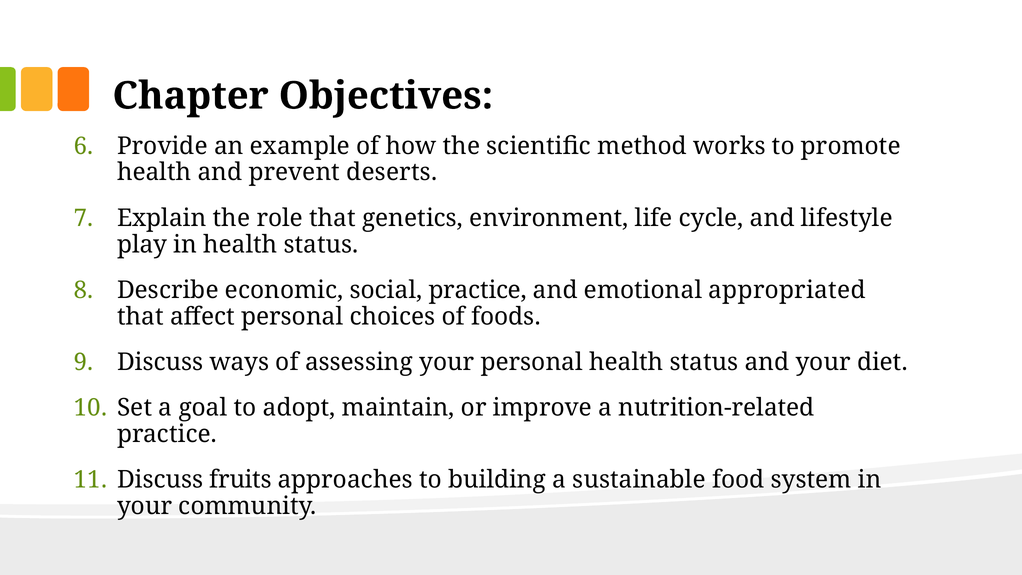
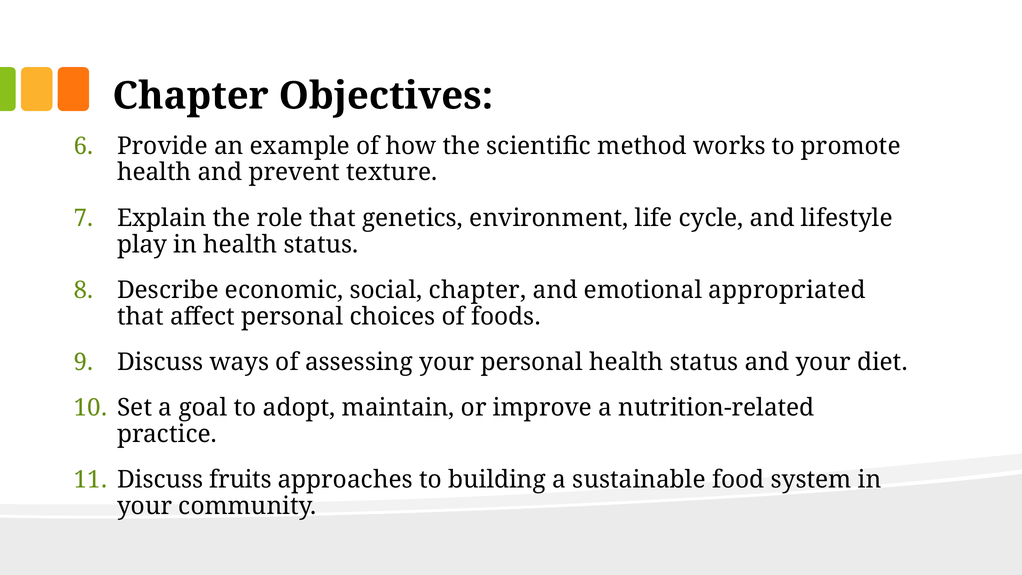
deserts: deserts -> texture
social practice: practice -> chapter
